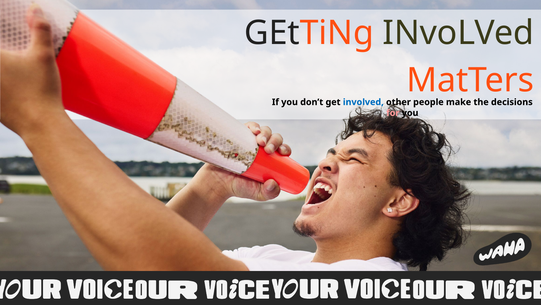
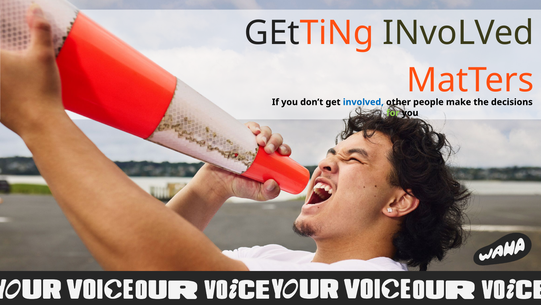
for colour: pink -> light green
